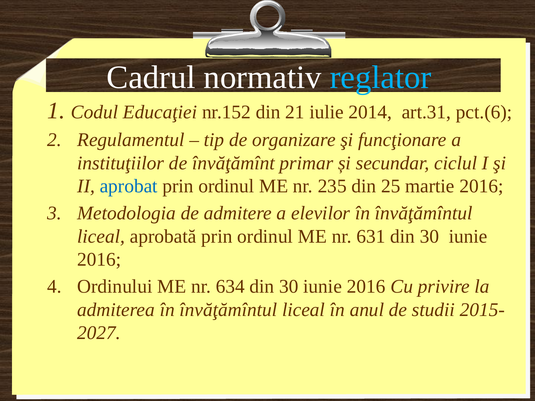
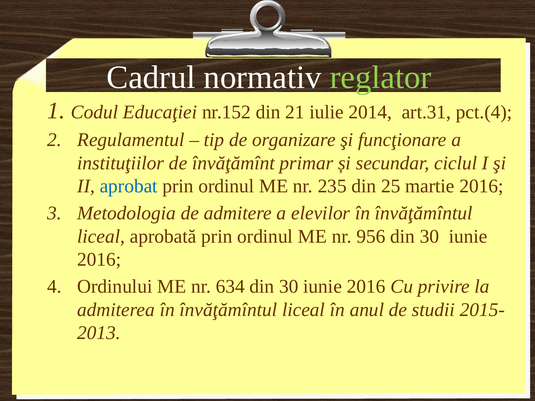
reglator colour: light blue -> light green
pct.(6: pct.(6 -> pct.(4
631: 631 -> 956
2027: 2027 -> 2013
